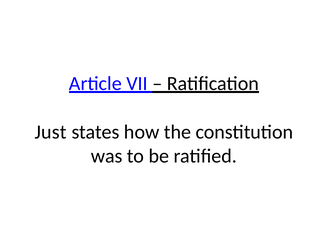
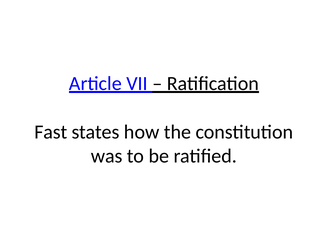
Just: Just -> Fast
